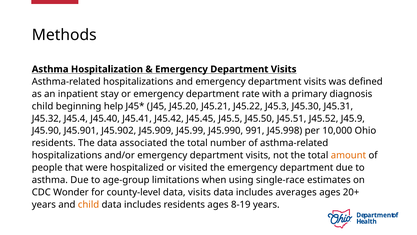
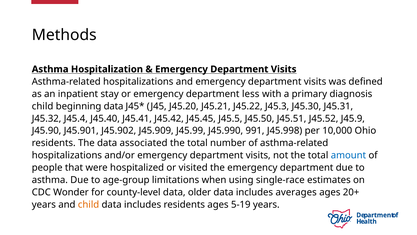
rate: rate -> less
beginning help: help -> data
amount colour: orange -> blue
data visits: visits -> older
8-19: 8-19 -> 5-19
